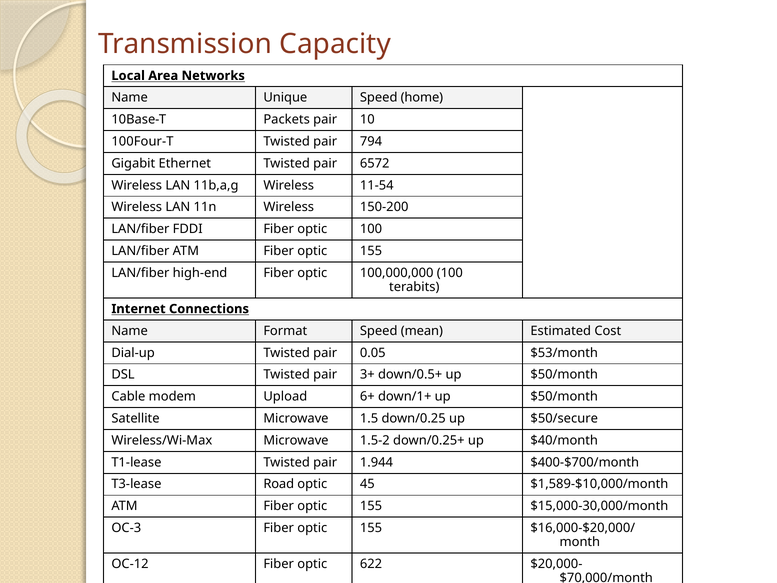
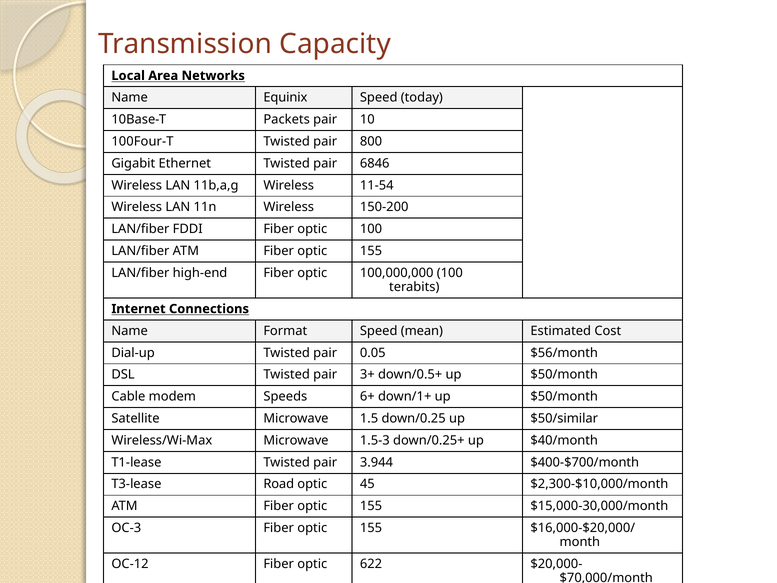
Unique: Unique -> Equinix
home: home -> today
794: 794 -> 800
6572: 6572 -> 6846
$53/month: $53/month -> $56/month
Upload: Upload -> Speeds
$50/secure: $50/secure -> $50/similar
1.5-2: 1.5-2 -> 1.5-3
1.944: 1.944 -> 3.944
$1,589-$10,000/month: $1,589-$10,000/month -> $2,300-$10,000/month
